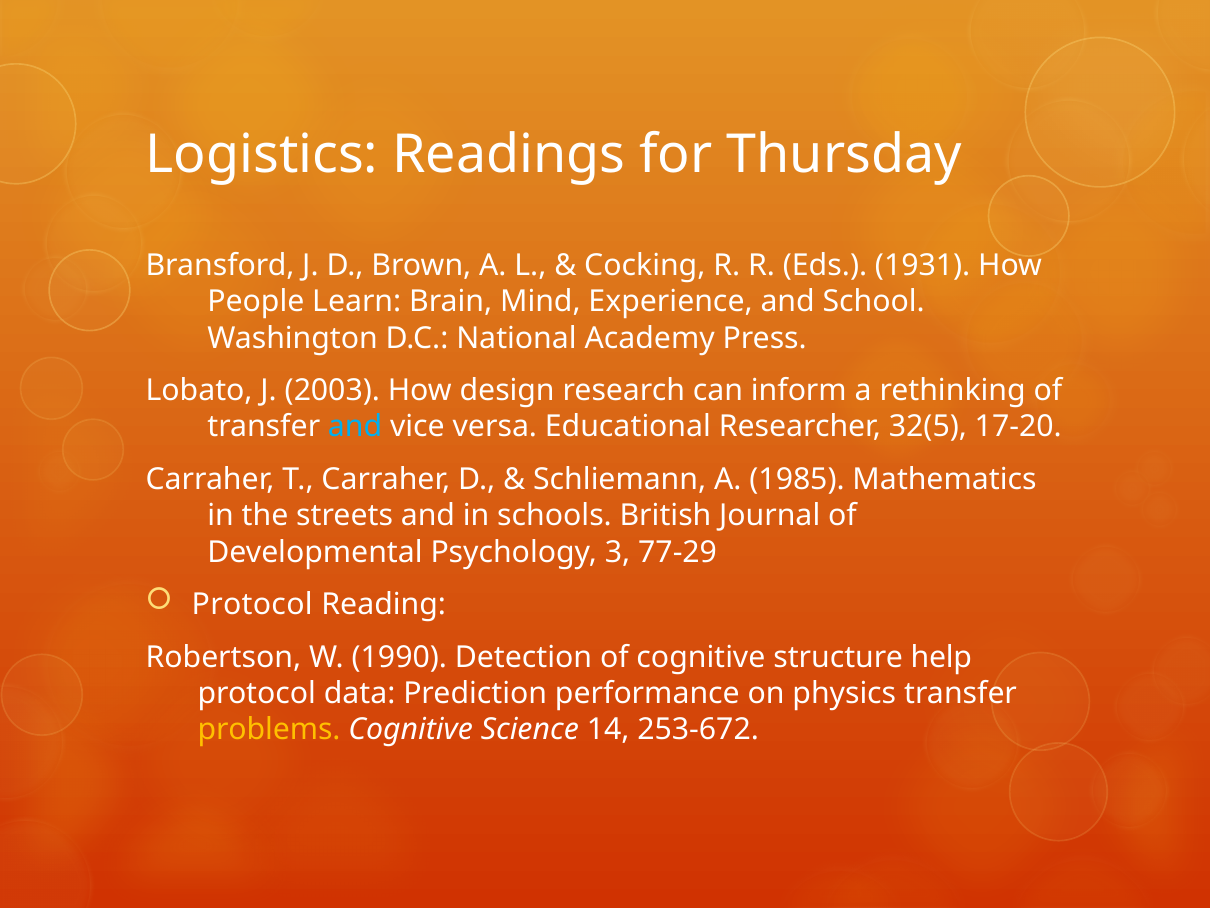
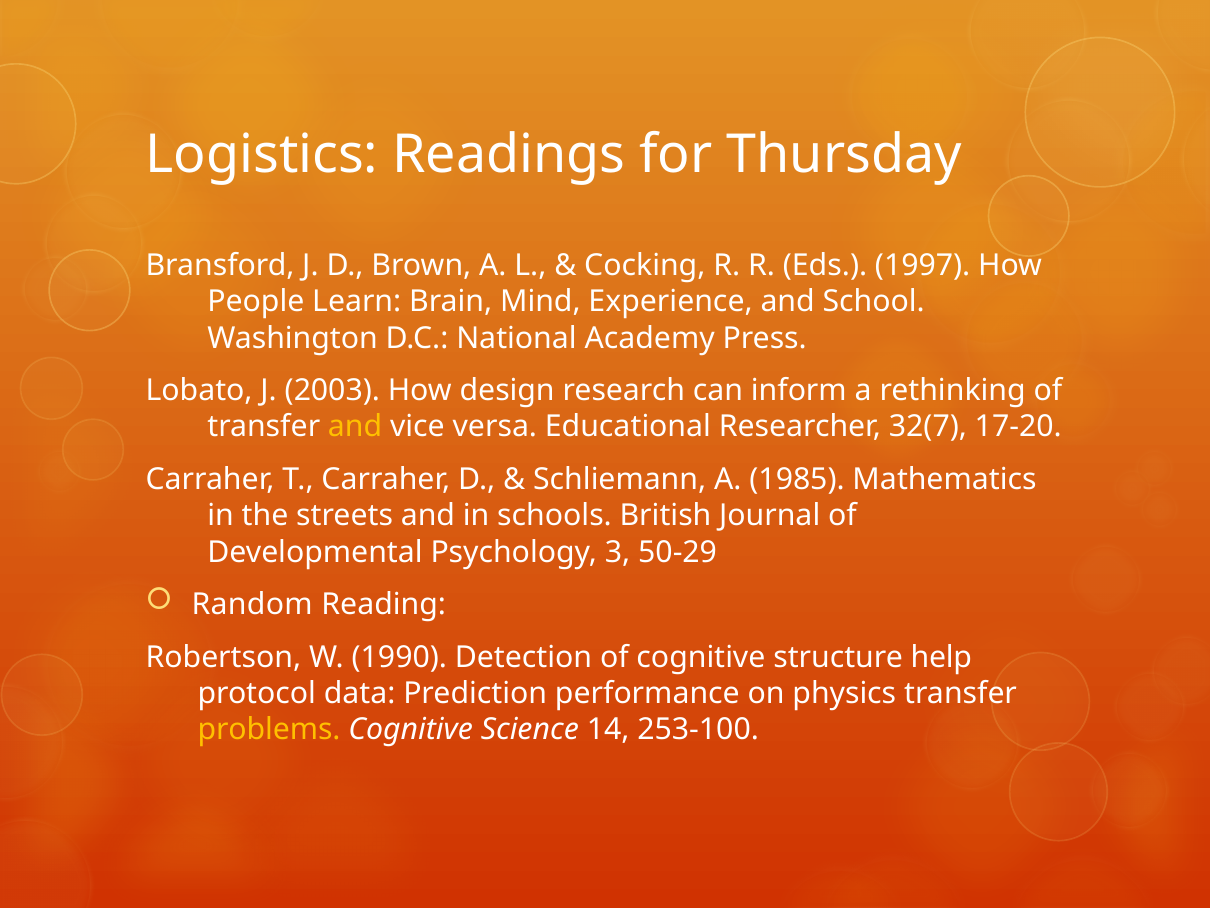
1931: 1931 -> 1997
and at (355, 427) colour: light blue -> yellow
32(5: 32(5 -> 32(7
77-29: 77-29 -> 50-29
Protocol at (252, 604): Protocol -> Random
253-672: 253-672 -> 253-100
